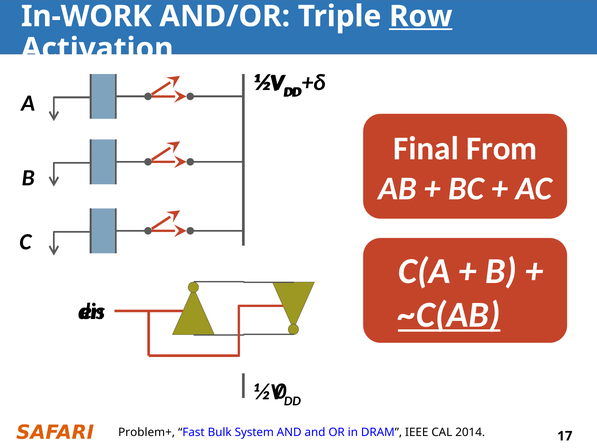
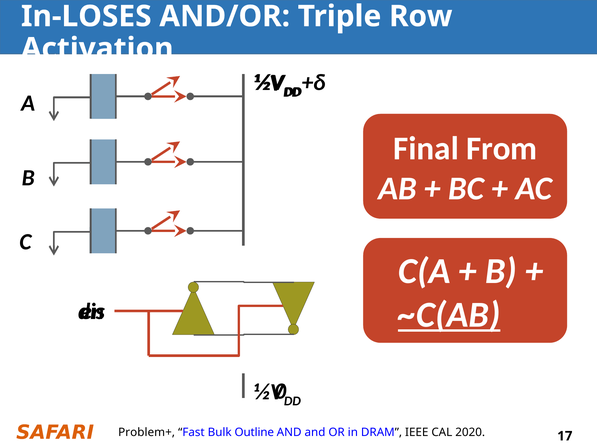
In-WORK: In-WORK -> In-LOSES
Row underline: present -> none
System: System -> Outline
2014: 2014 -> 2020
